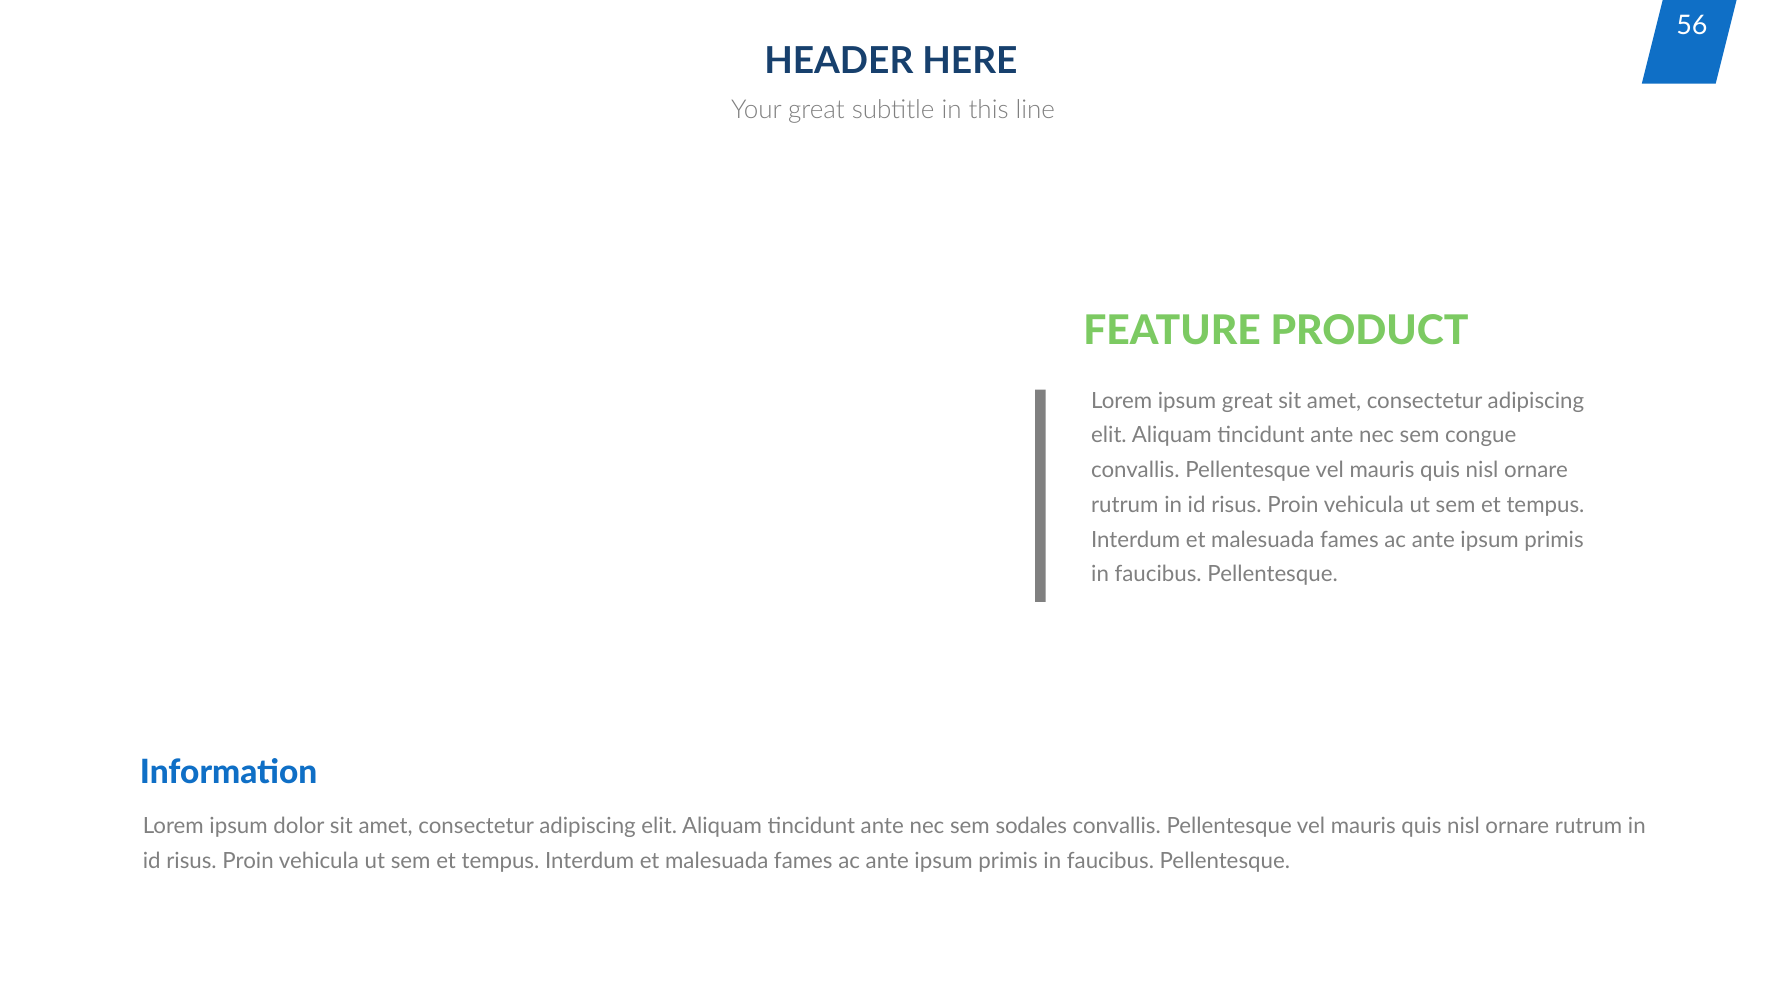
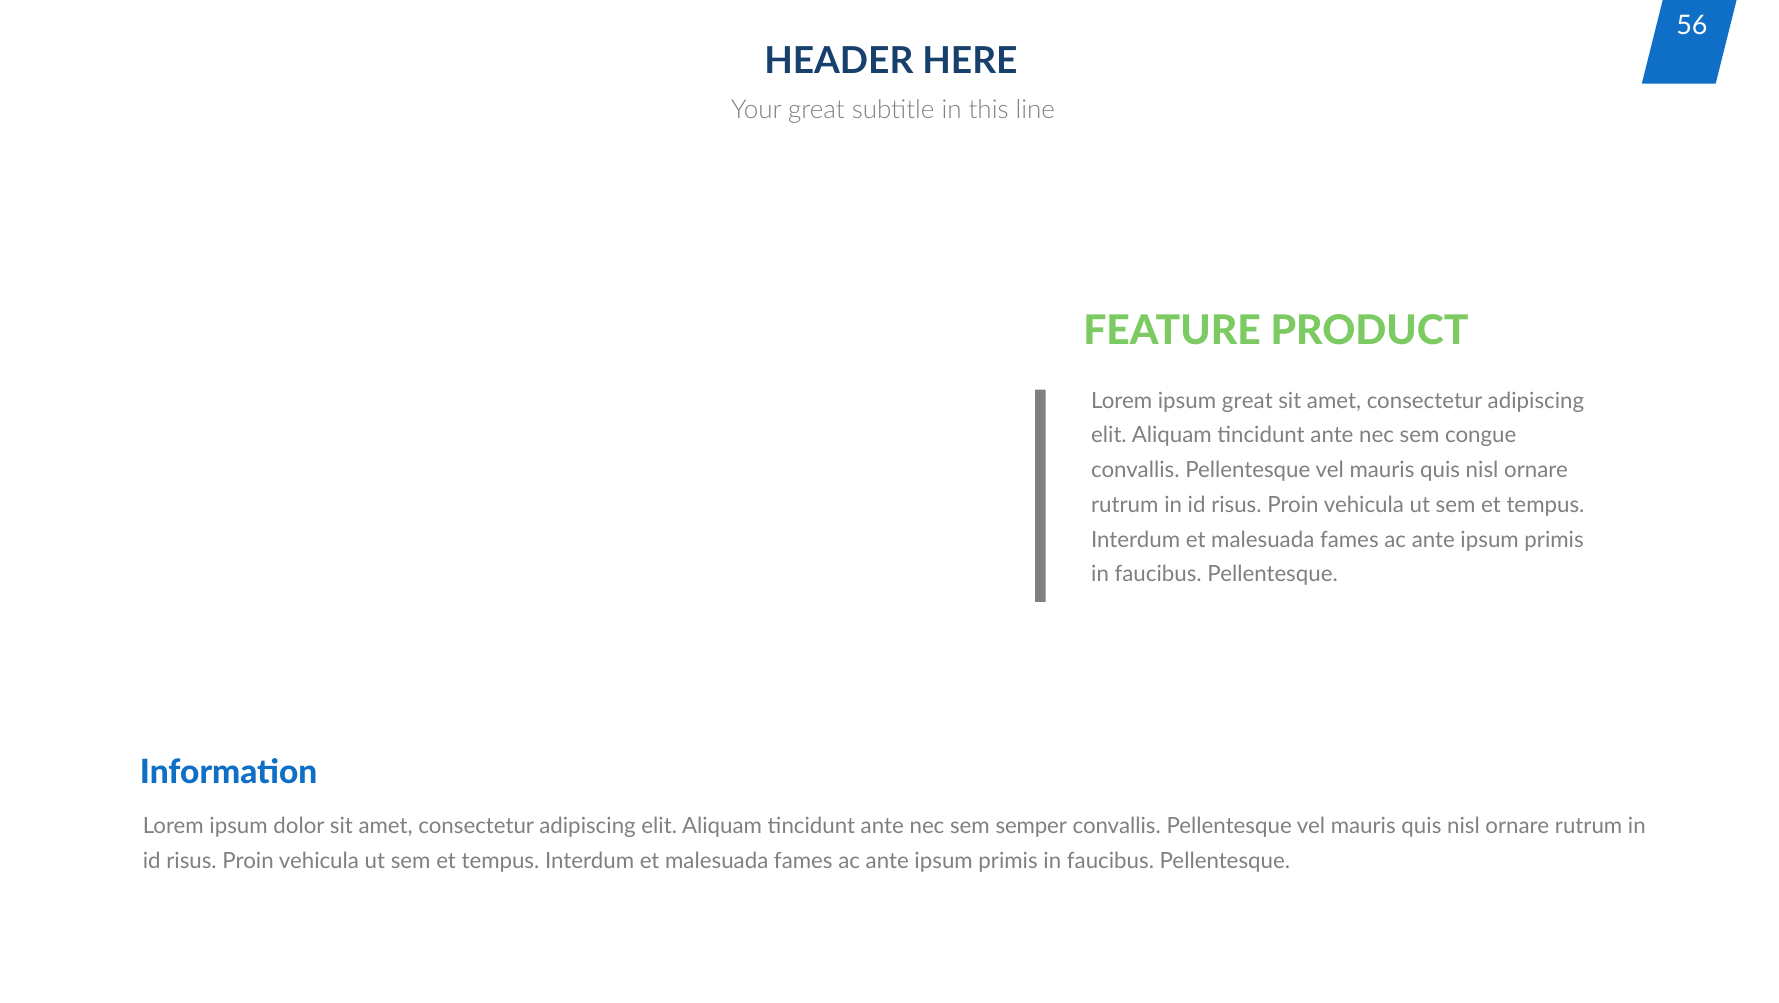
sodales: sodales -> semper
